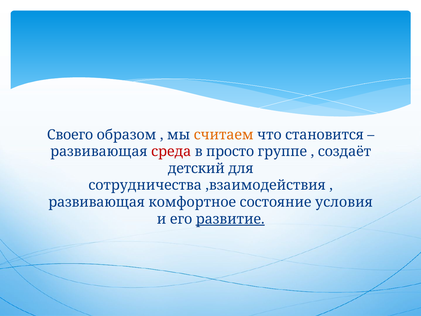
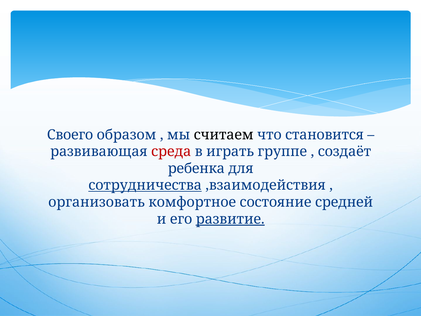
считаем colour: orange -> black
просто: просто -> играть
детский: детский -> ребенка
сотрудничества underline: none -> present
развивающая at (97, 202): развивающая -> организовать
условия: условия -> средней
